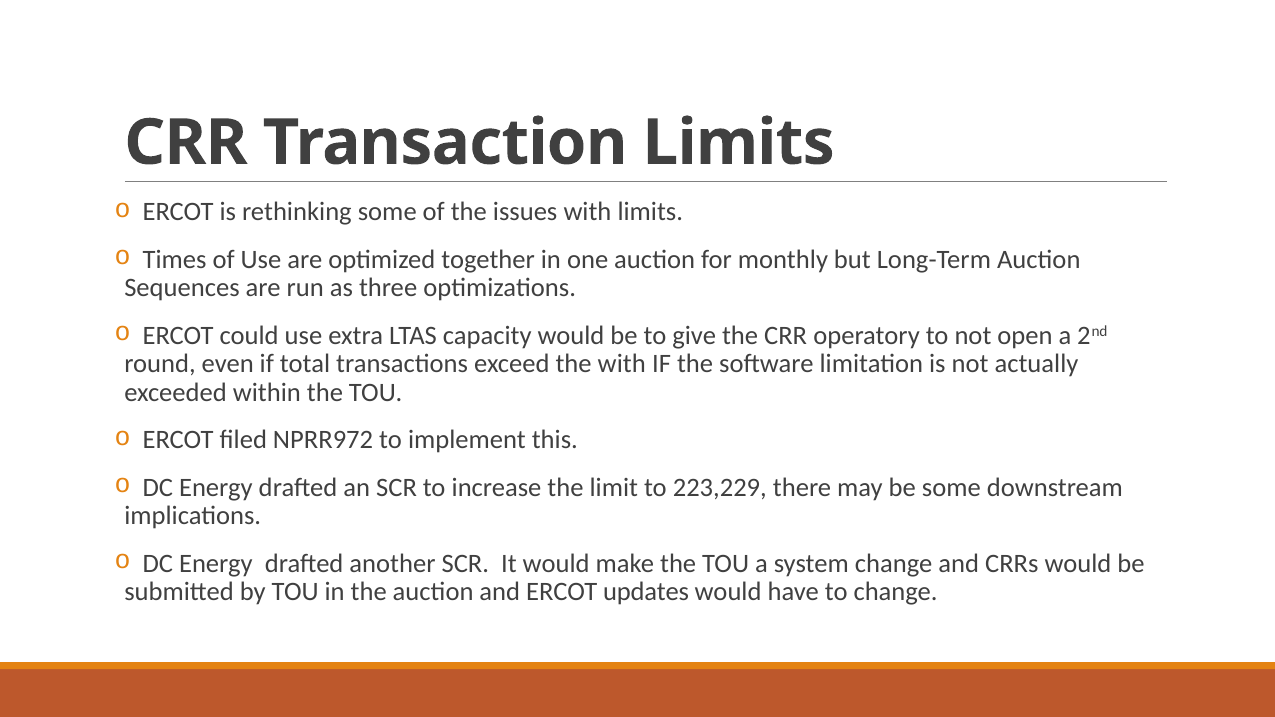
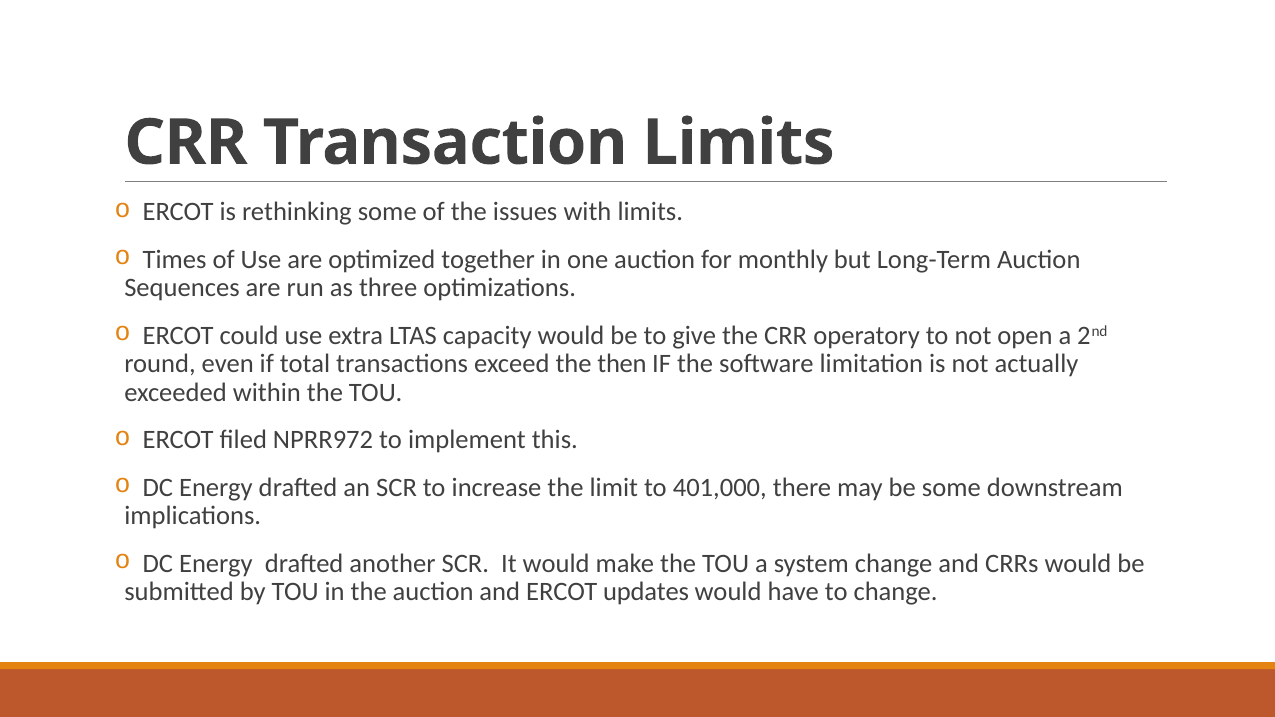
the with: with -> then
223,229: 223,229 -> 401,000
